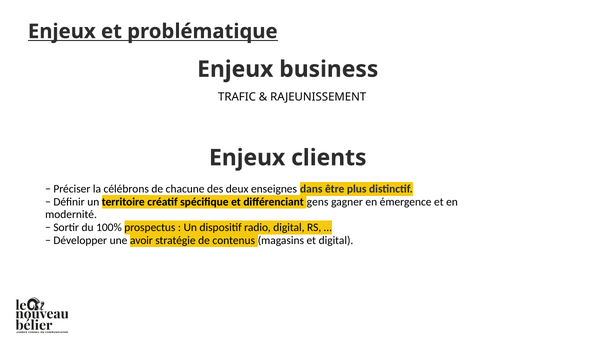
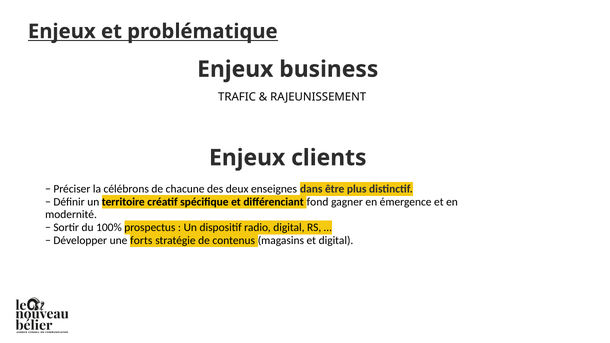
gens: gens -> fond
avoir: avoir -> forts
